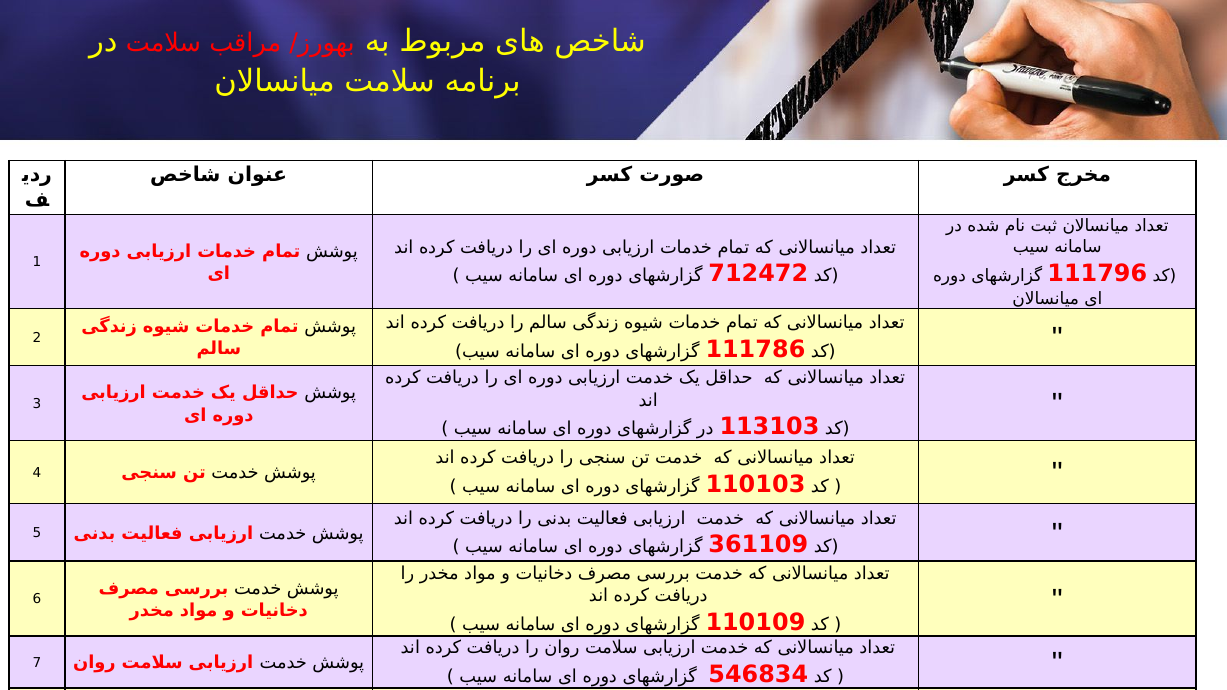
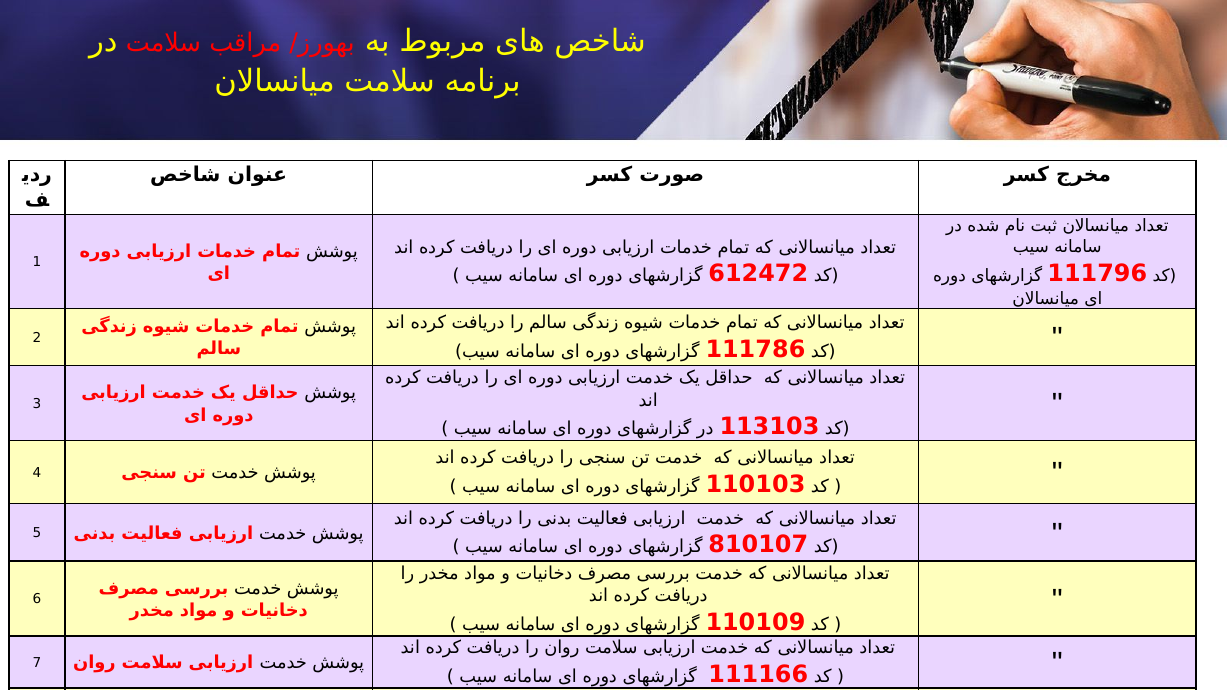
712472: 712472 -> 612472
361109: 361109 -> 810107
546834: 546834 -> 111166
